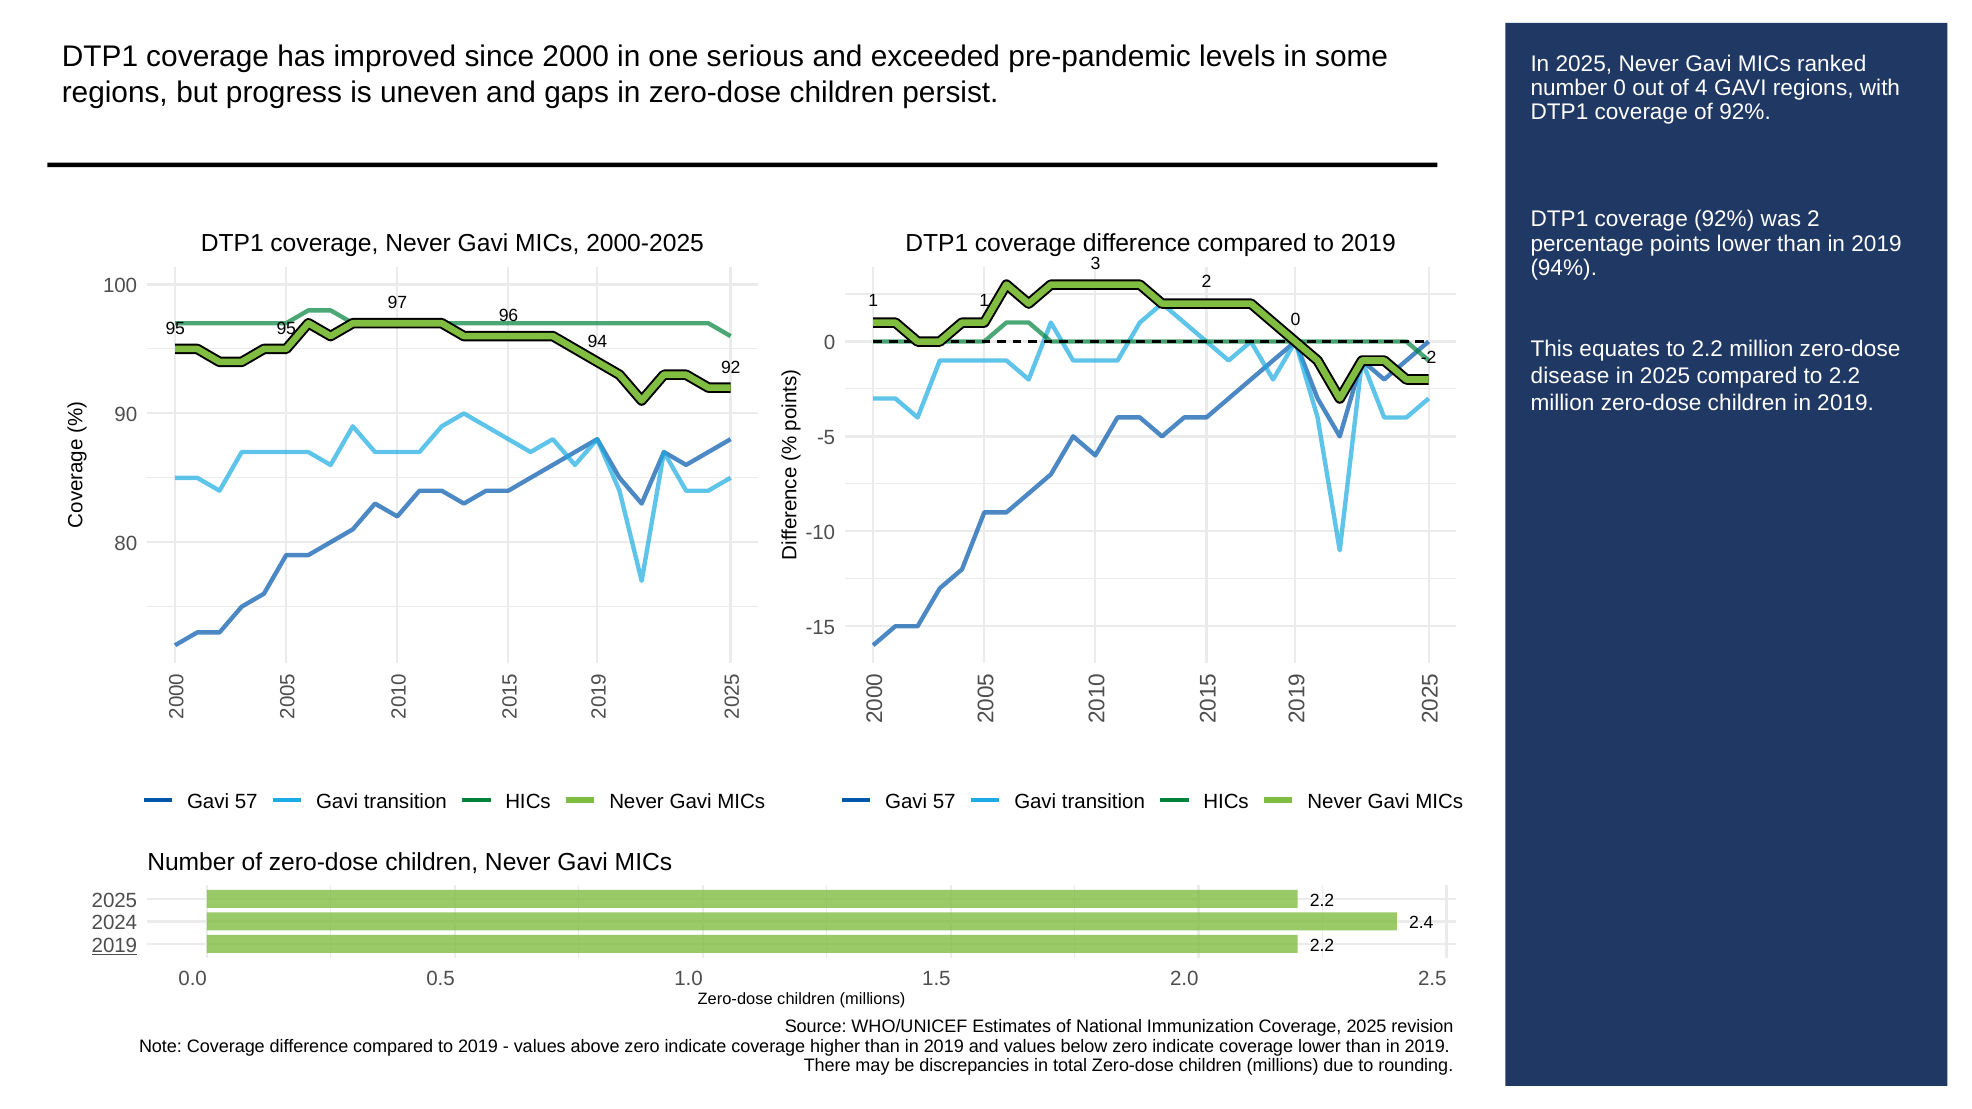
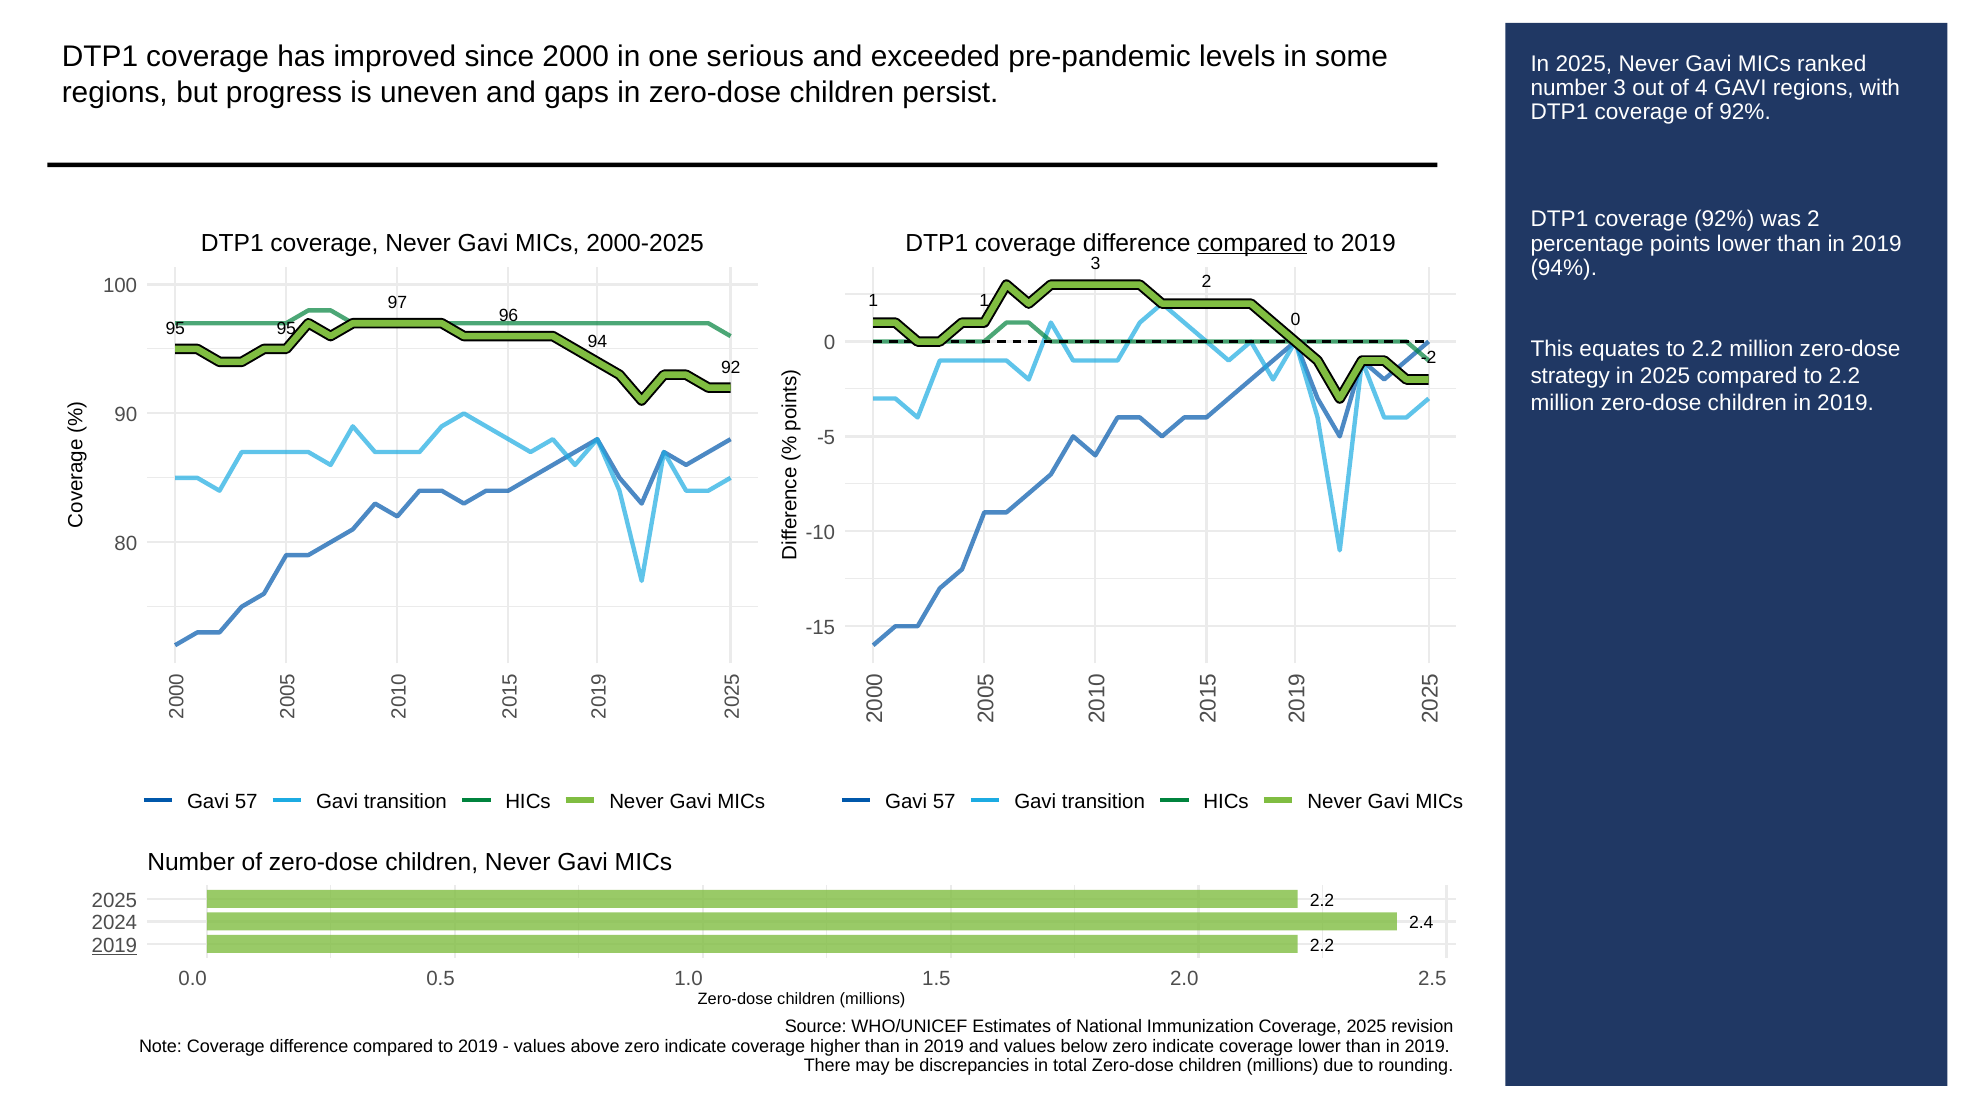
number 0: 0 -> 3
compared at (1252, 243) underline: none -> present
disease: disease -> strategy
